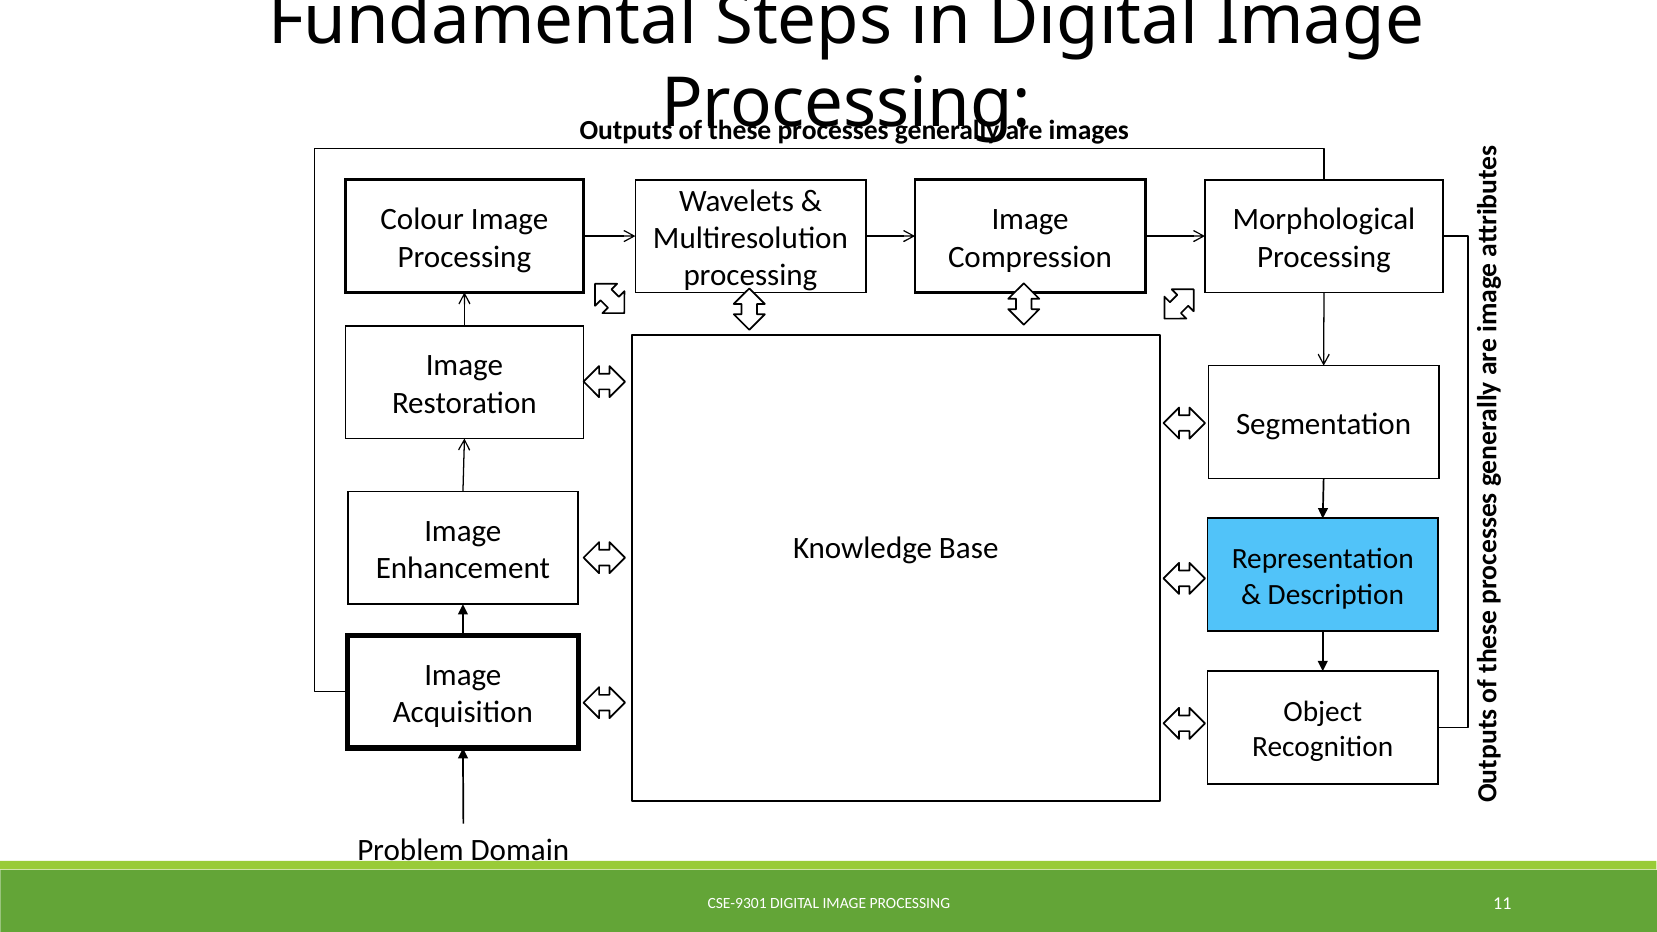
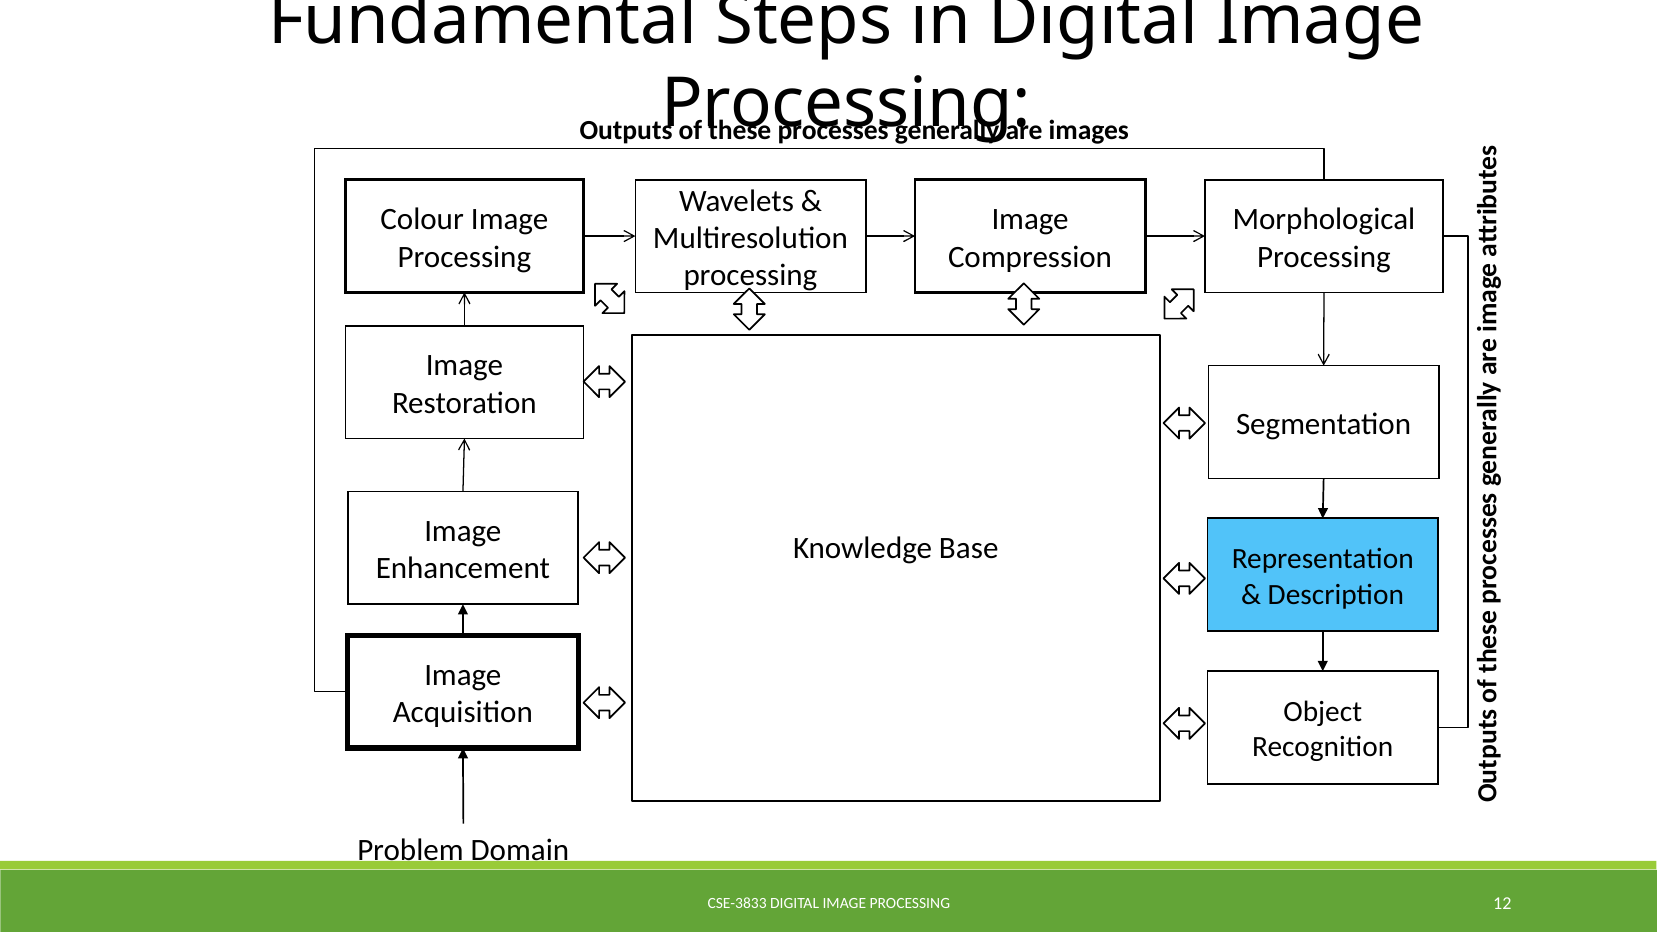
CSE-9301: CSE-9301 -> CSE-3833
11: 11 -> 12
